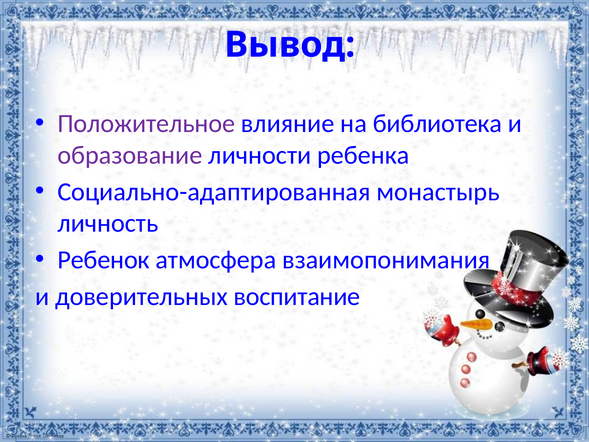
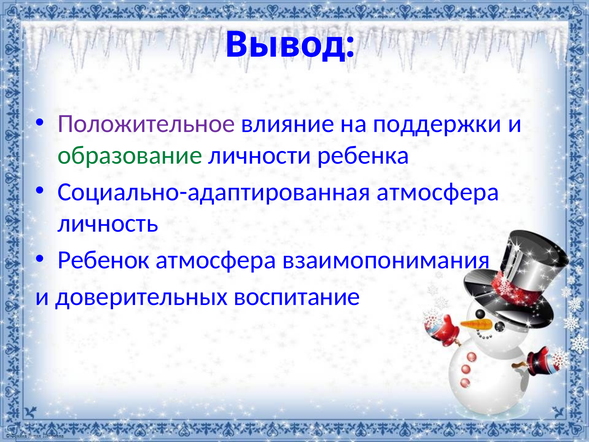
библиотека: библиотека -> поддержки
образование colour: purple -> green
Социально-адаптированная монастырь: монастырь -> атмосфера
